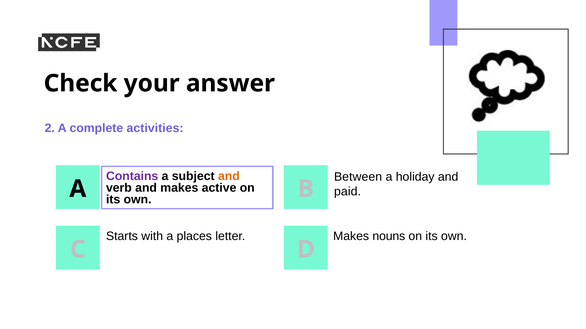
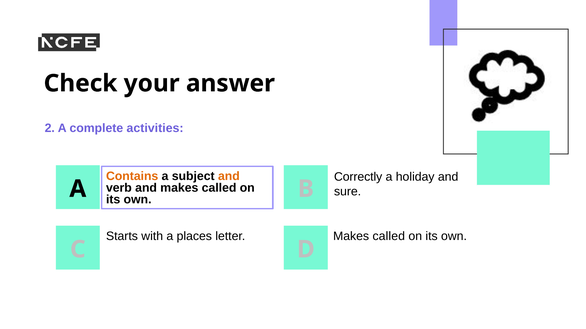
Contains colour: purple -> orange
Between: Between -> Correctly
and makes active: active -> called
paid: paid -> sure
nouns at (389, 237): nouns -> called
